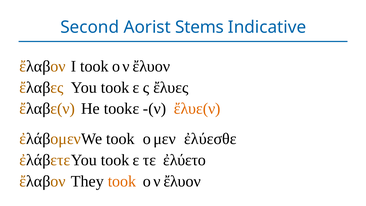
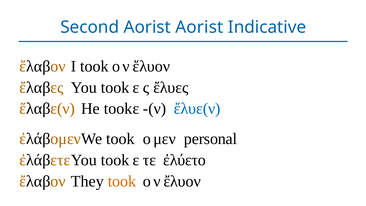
Aorist Stems: Stems -> Aorist
ἔλυε(ν colour: orange -> blue
ἐλύεσθε: ἐλύεσθε -> personal
